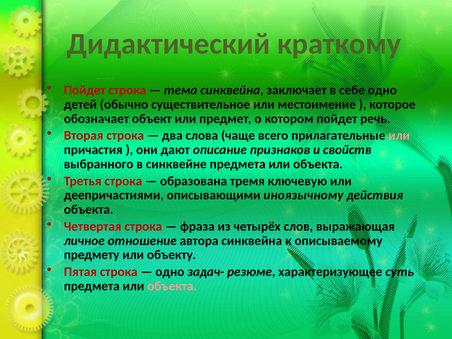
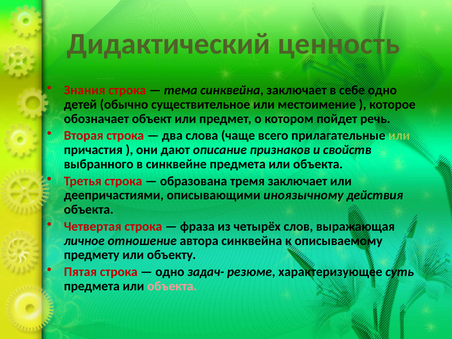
краткому: краткому -> ценность
Пойдет at (85, 90): Пойдет -> Знания
или at (399, 136) colour: pink -> light green
тремя ключевую: ключевую -> заключает
